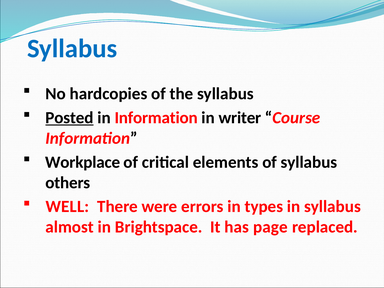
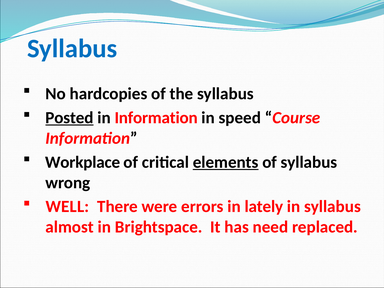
writer: writer -> speed
elements underline: none -> present
others: others -> wrong
types: types -> lately
page: page -> need
